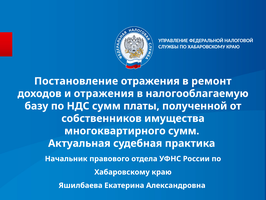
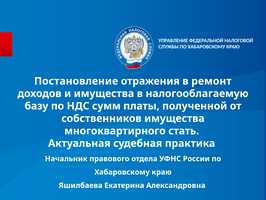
и отражения: отражения -> имущества
многоквартирного сумм: сумм -> стать
